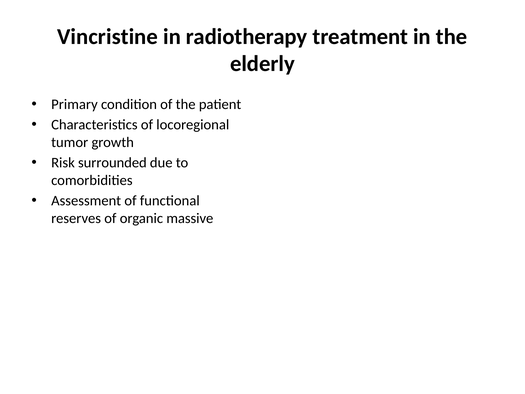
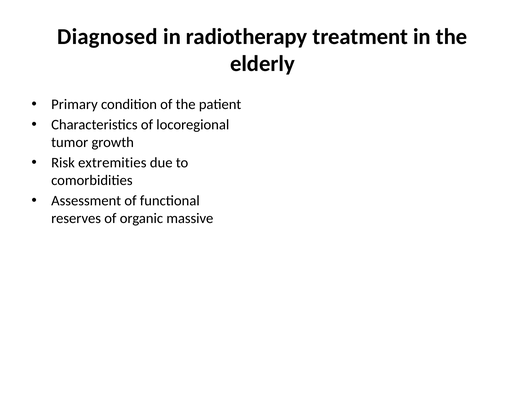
Vincristine: Vincristine -> Diagnosed
surrounded: surrounded -> extremities
